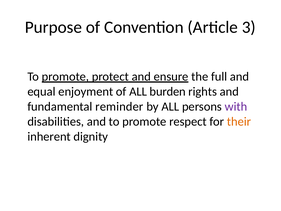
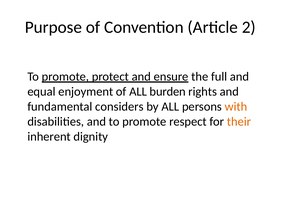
3: 3 -> 2
reminder: reminder -> considers
with colour: purple -> orange
